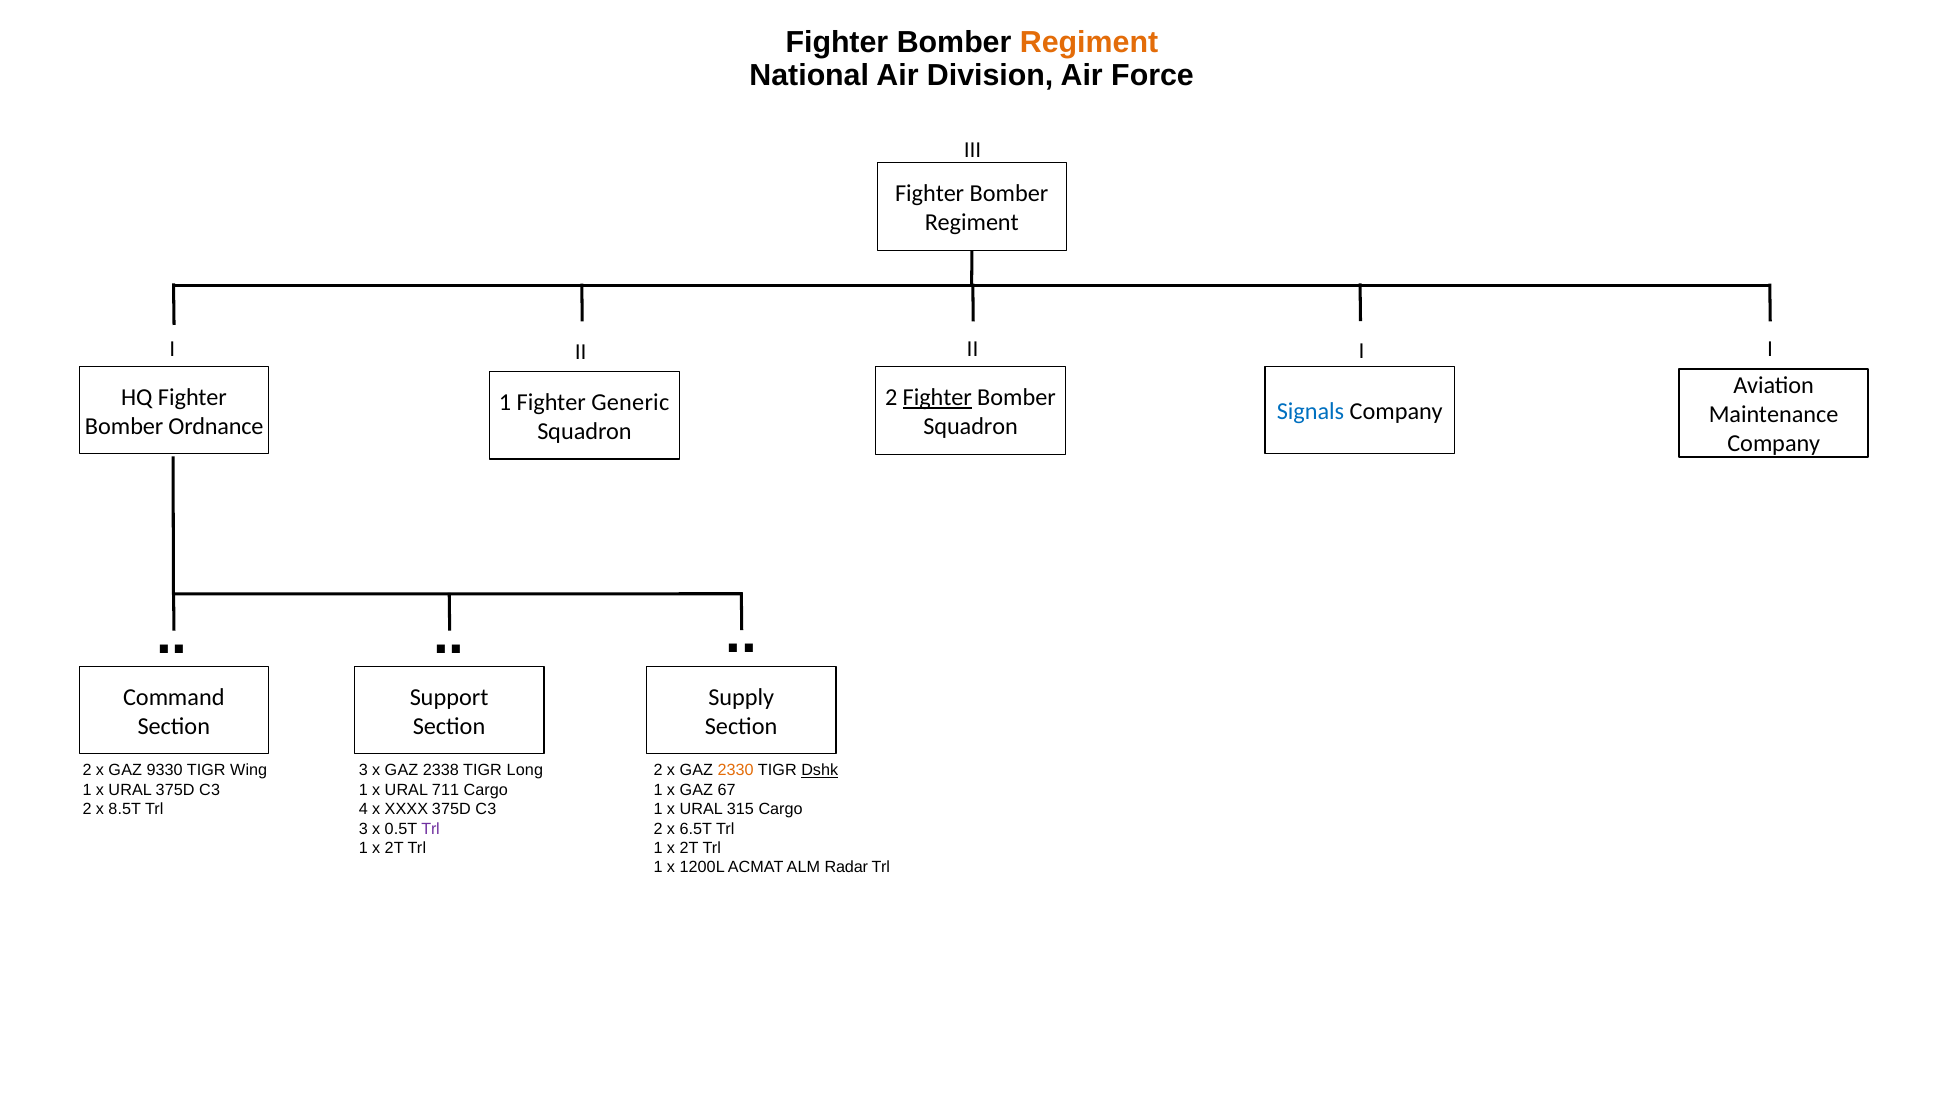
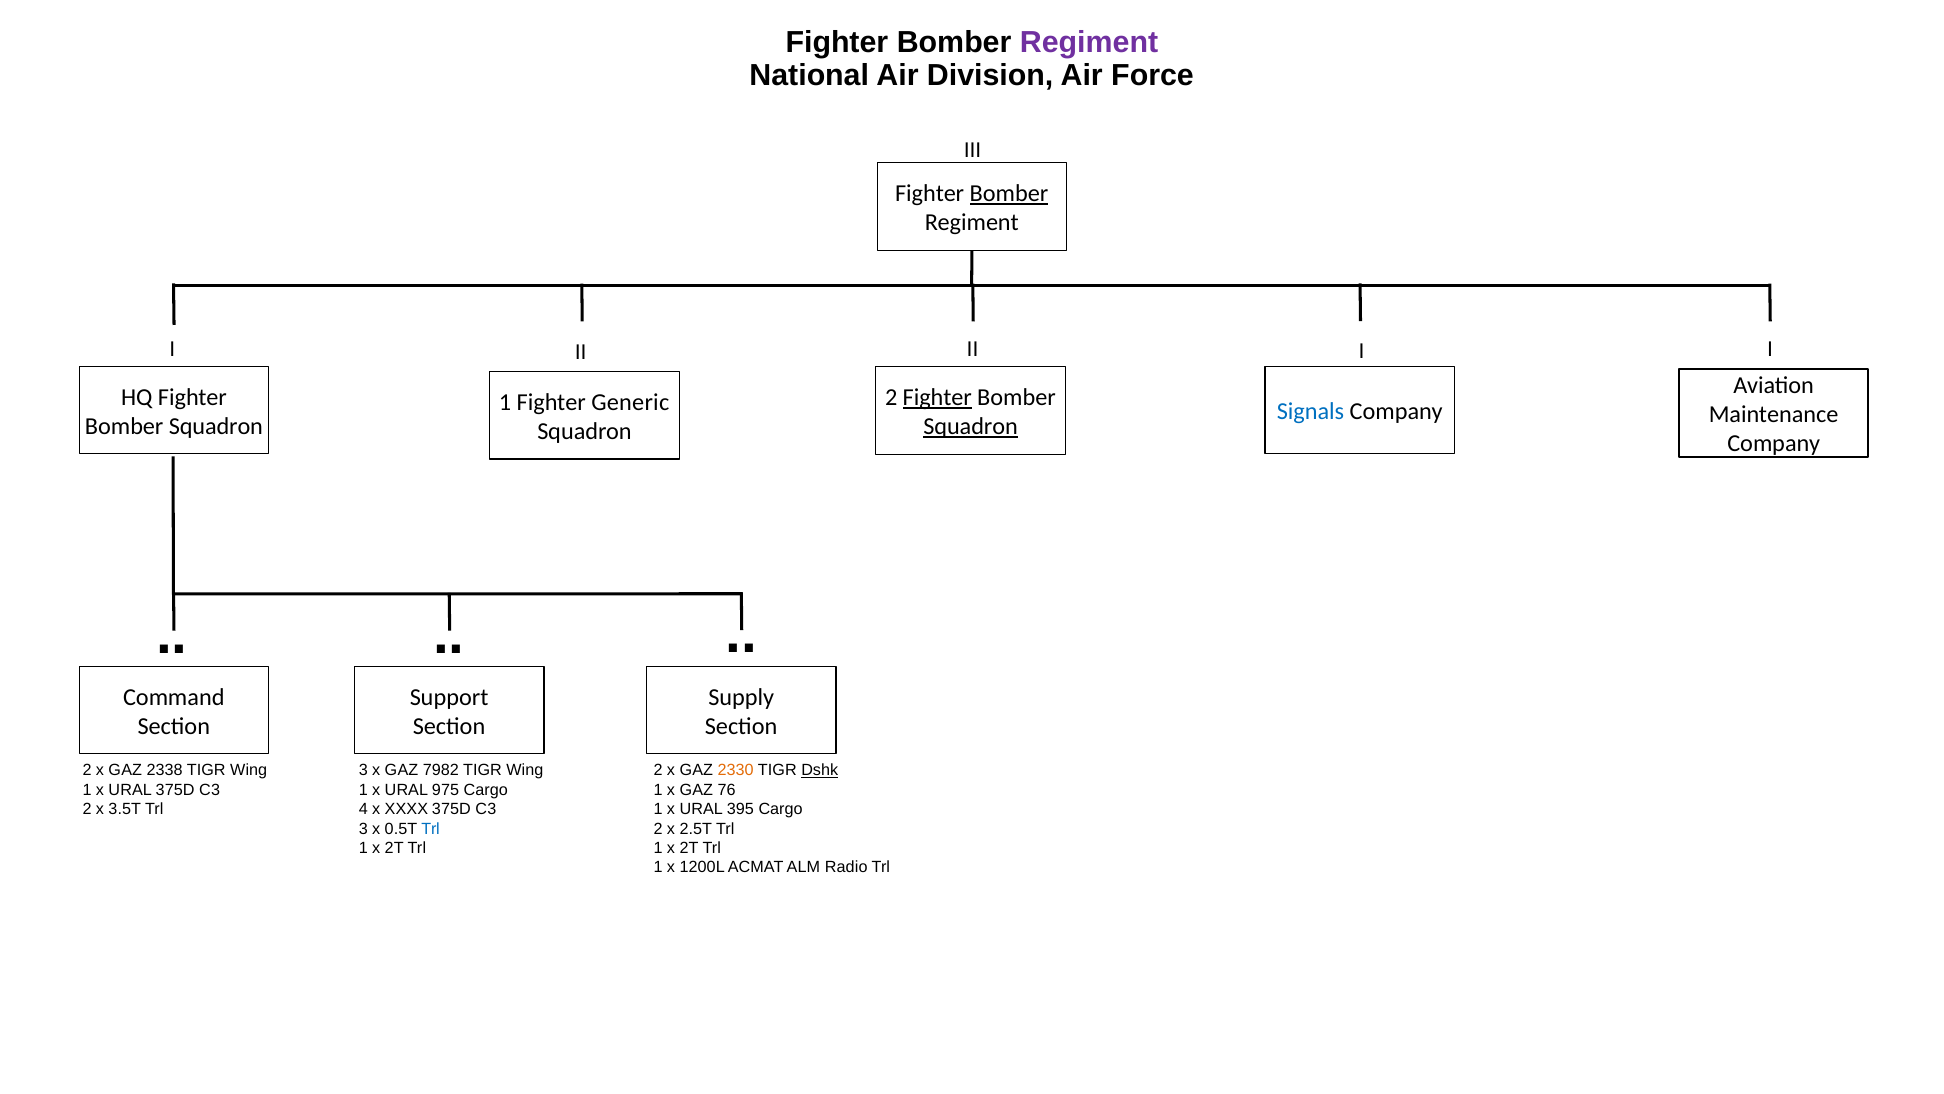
Regiment at (1089, 42) colour: orange -> purple
Bomber at (1009, 193) underline: none -> present
Ordnance at (216, 426): Ordnance -> Squadron
Squadron at (971, 427) underline: none -> present
9330: 9330 -> 2338
2338: 2338 -> 7982
Long at (525, 770): Long -> Wing
711: 711 -> 975
67: 67 -> 76
8.5T: 8.5T -> 3.5T
315: 315 -> 395
Trl at (431, 828) colour: purple -> blue
6.5T: 6.5T -> 2.5T
Radar: Radar -> Radio
